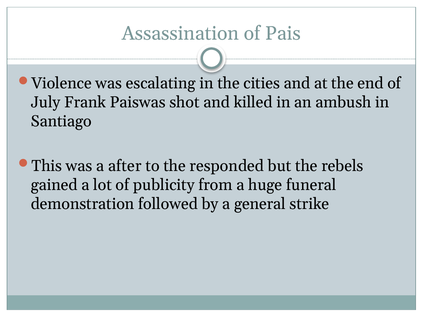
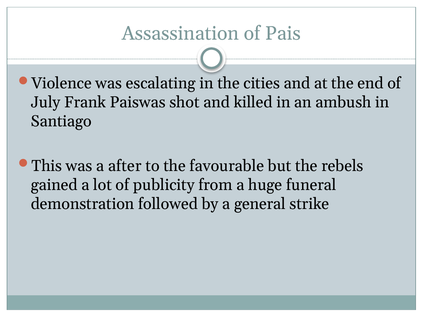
responded: responded -> favourable
